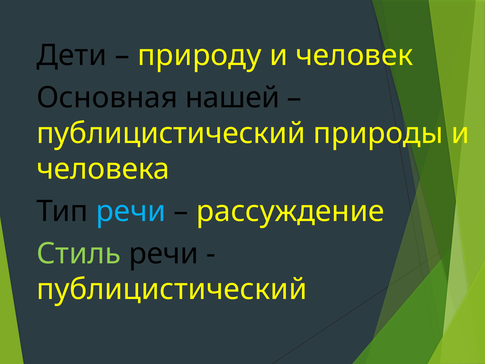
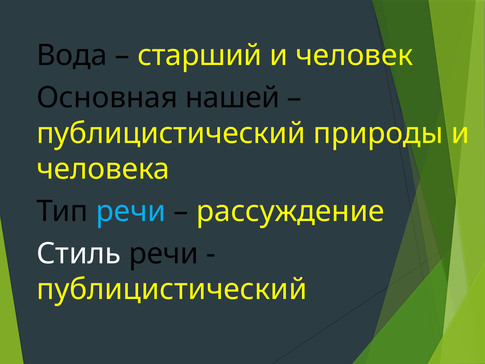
Дети: Дети -> Вода
природу: природу -> старший
Стиль colour: light green -> white
